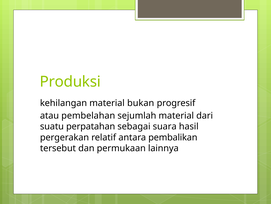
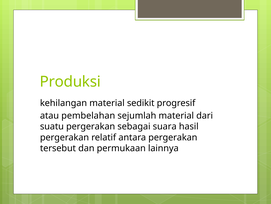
bukan: bukan -> sedikit
suatu perpatahan: perpatahan -> pergerakan
antara pembalikan: pembalikan -> pergerakan
